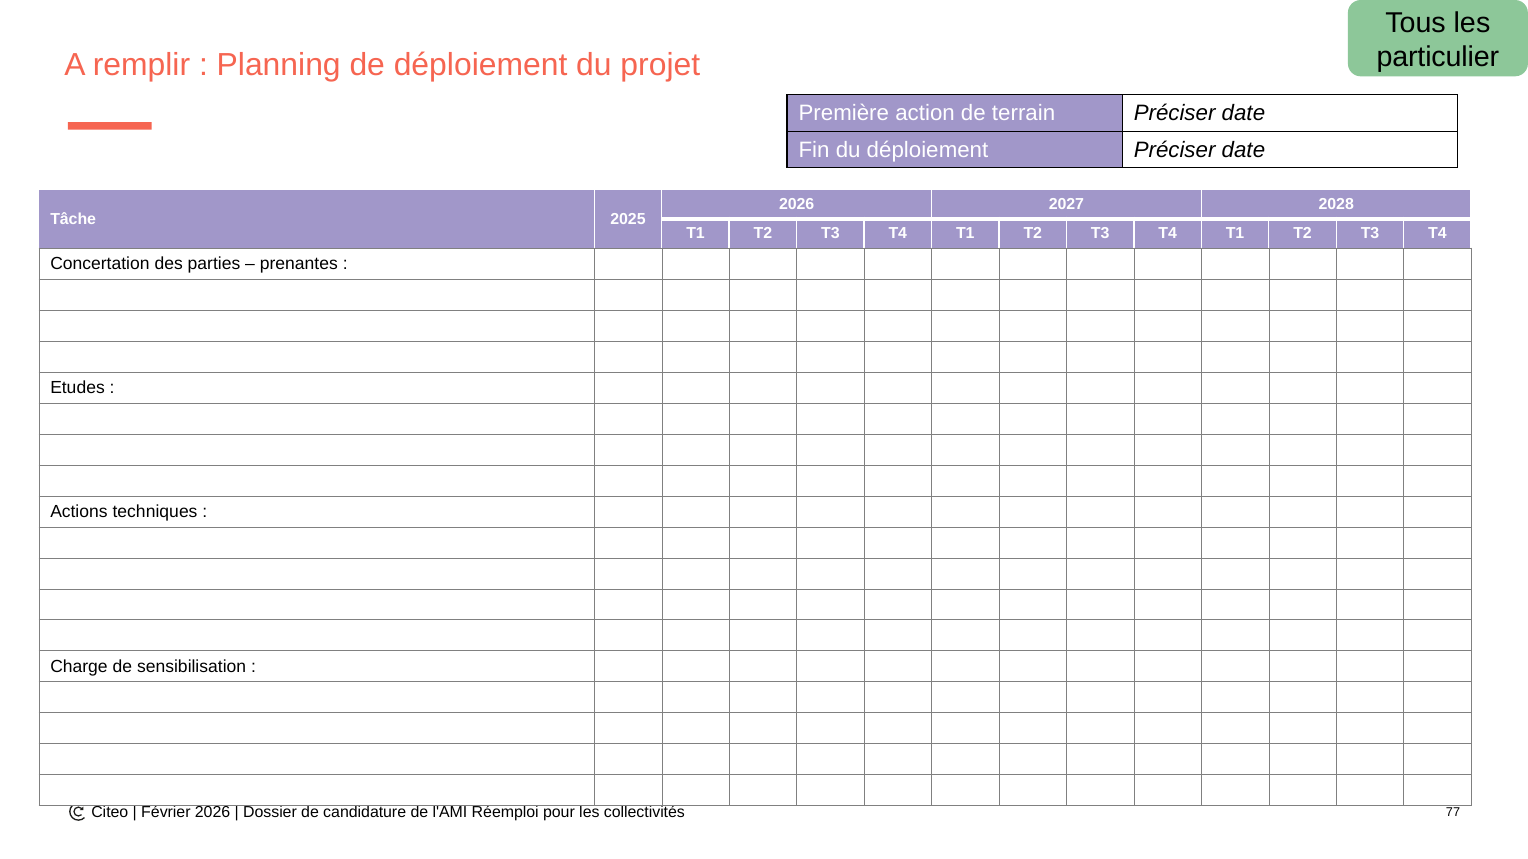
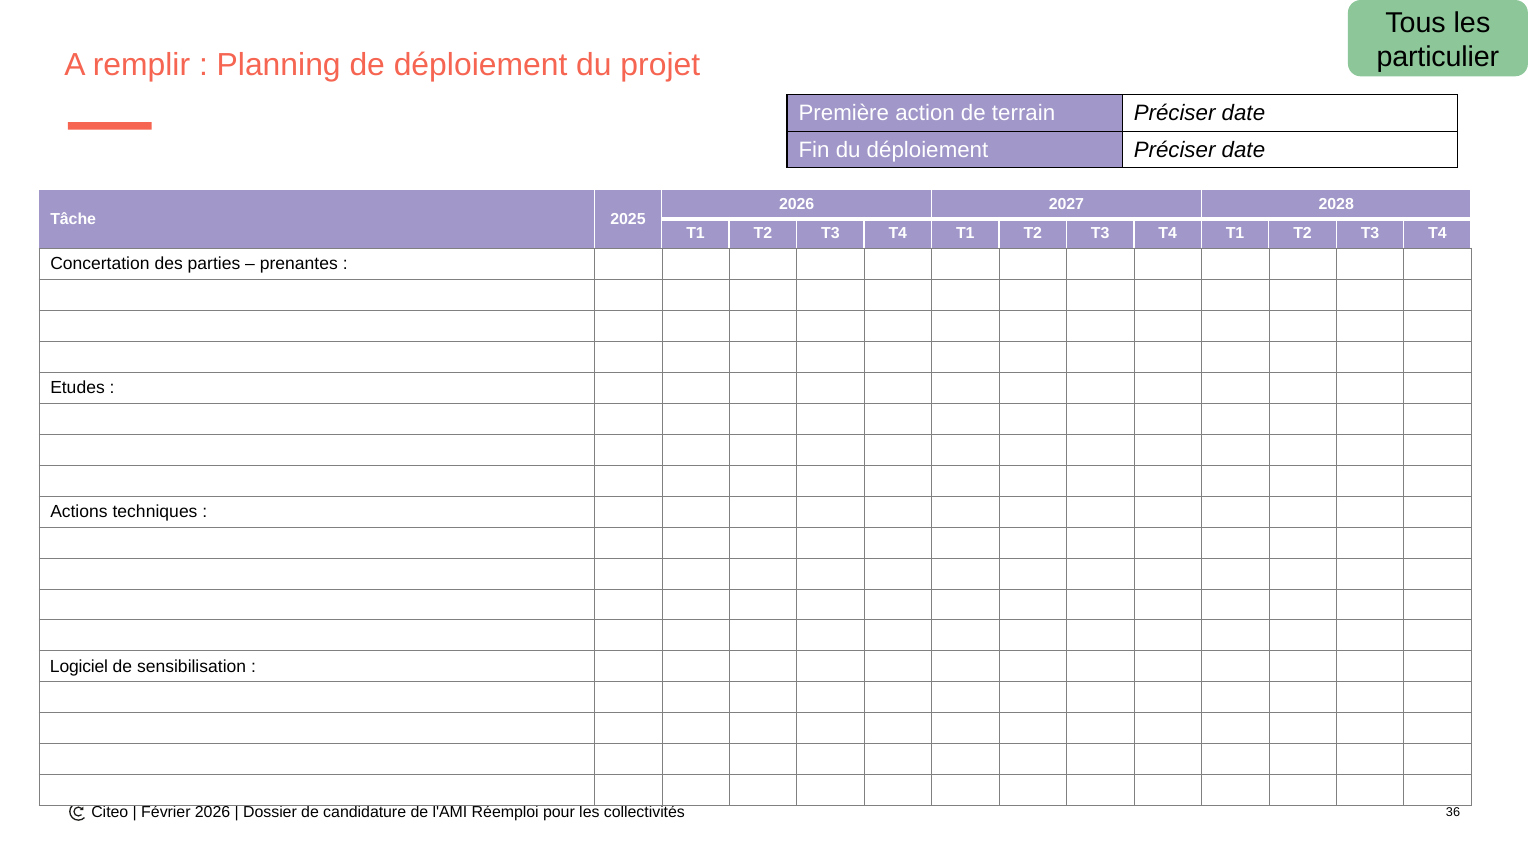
Charge: Charge -> Logiciel
77: 77 -> 36
